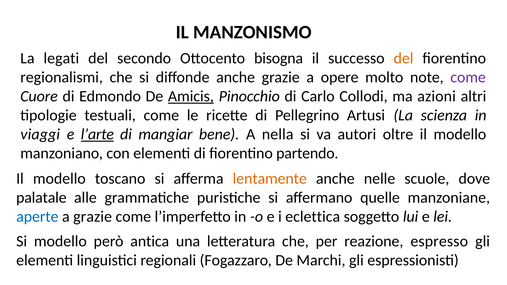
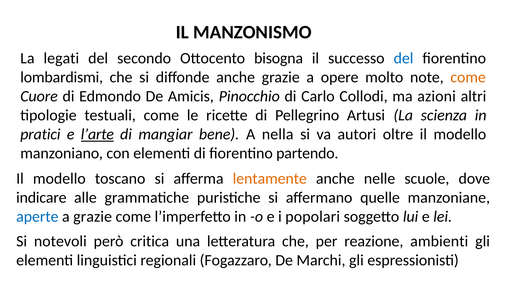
del at (404, 58) colour: orange -> blue
regionalismi: regionalismi -> lombardismi
come at (468, 77) colour: purple -> orange
Amicis underline: present -> none
viaggi: viaggi -> pratici
palatale: palatale -> indicare
eclettica: eclettica -> popolari
Si modello: modello -> notevoli
antica: antica -> critica
espresso: espresso -> ambienti
